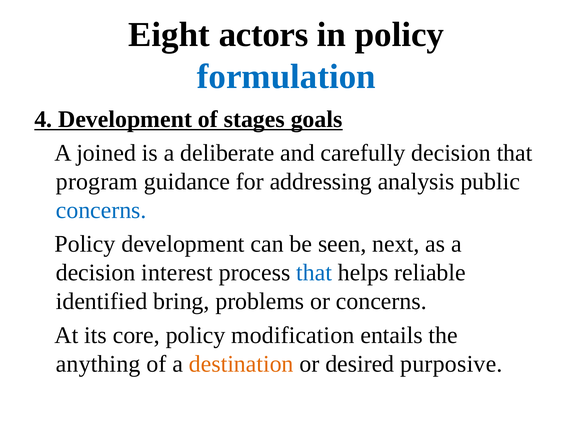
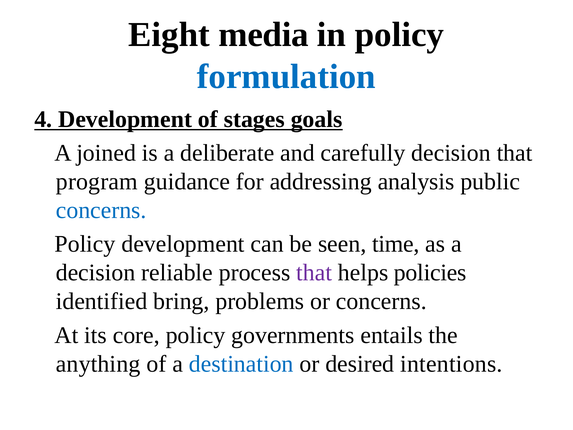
actors: actors -> media
next: next -> time
interest: interest -> reliable
that at (314, 273) colour: blue -> purple
reliable: reliable -> policies
modification: modification -> governments
destination colour: orange -> blue
purposive: purposive -> intentions
